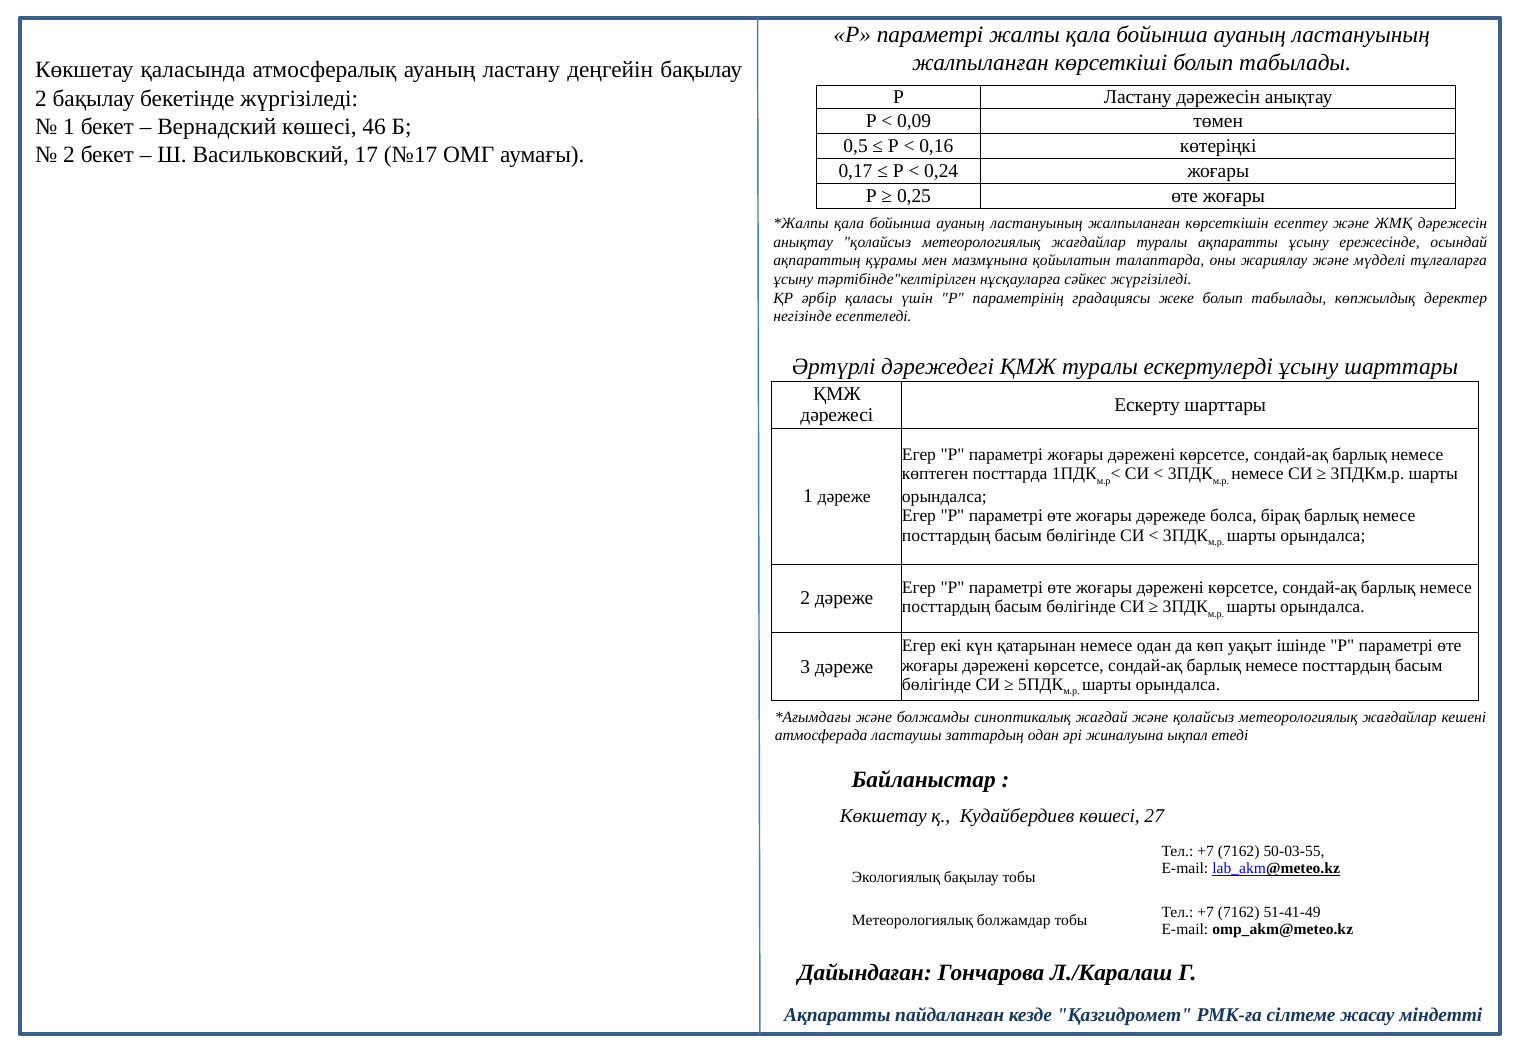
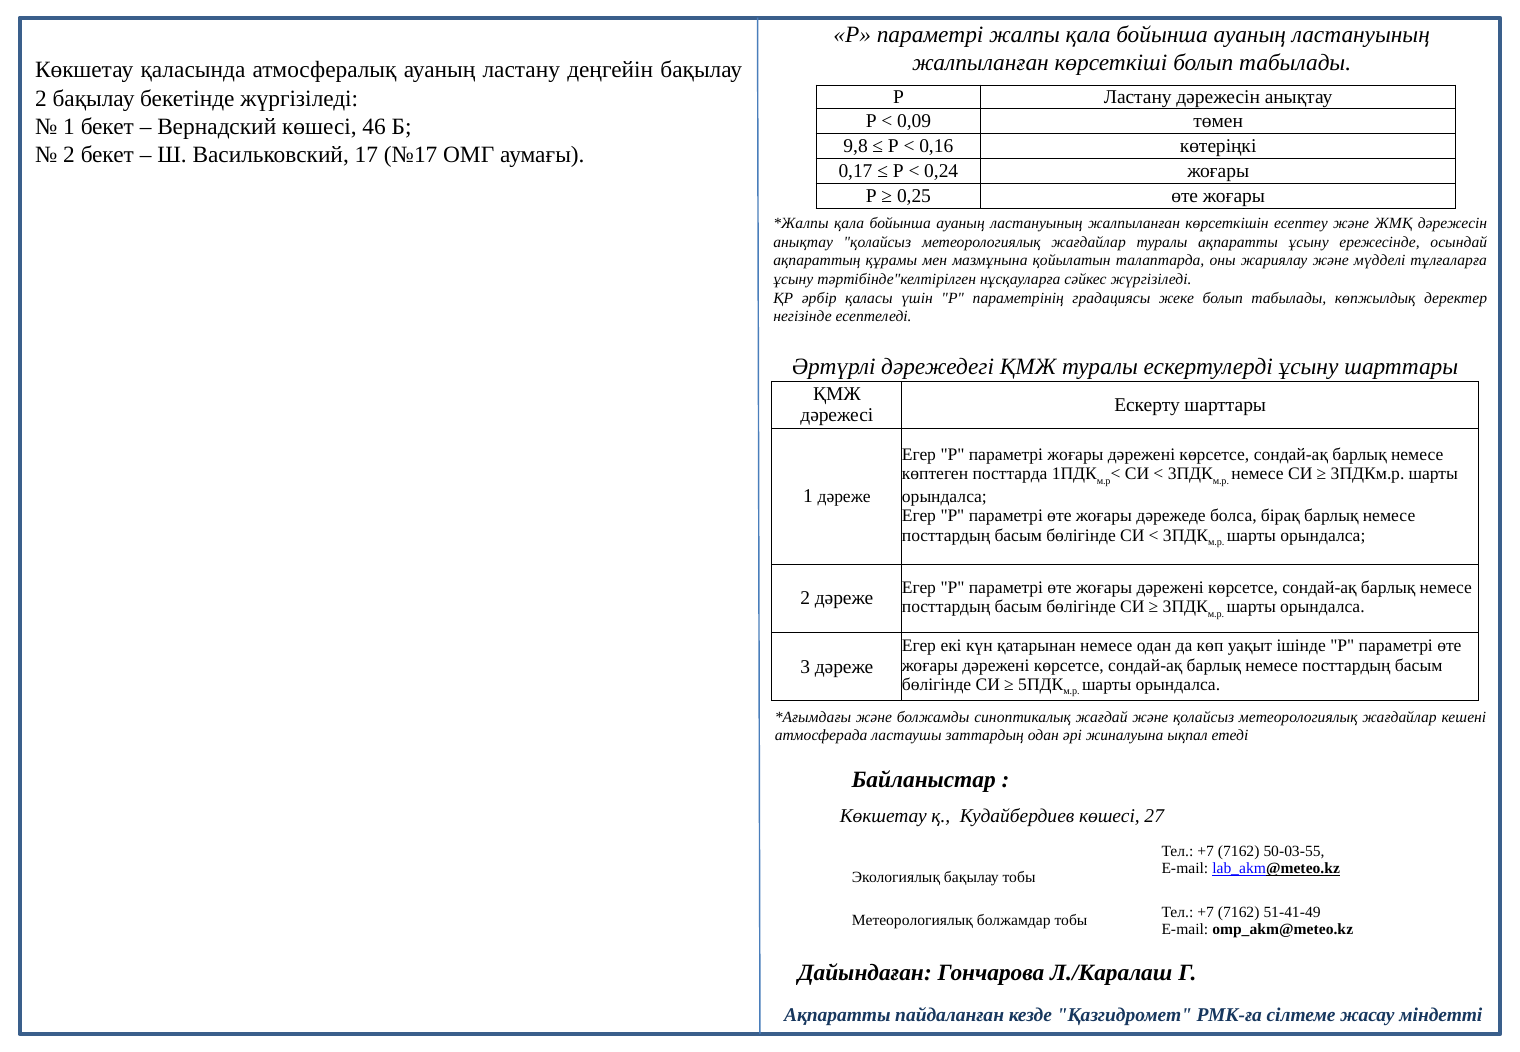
0,5: 0,5 -> 9,8
